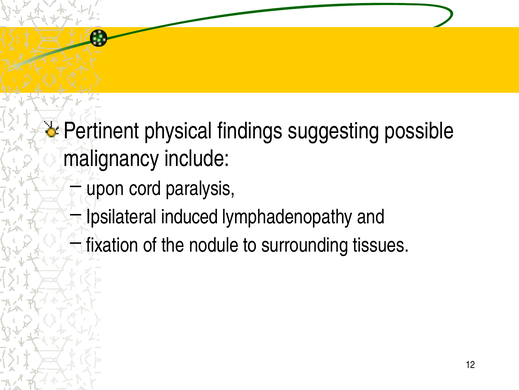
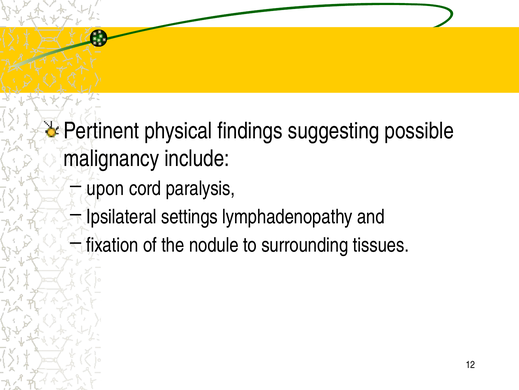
induced: induced -> settings
